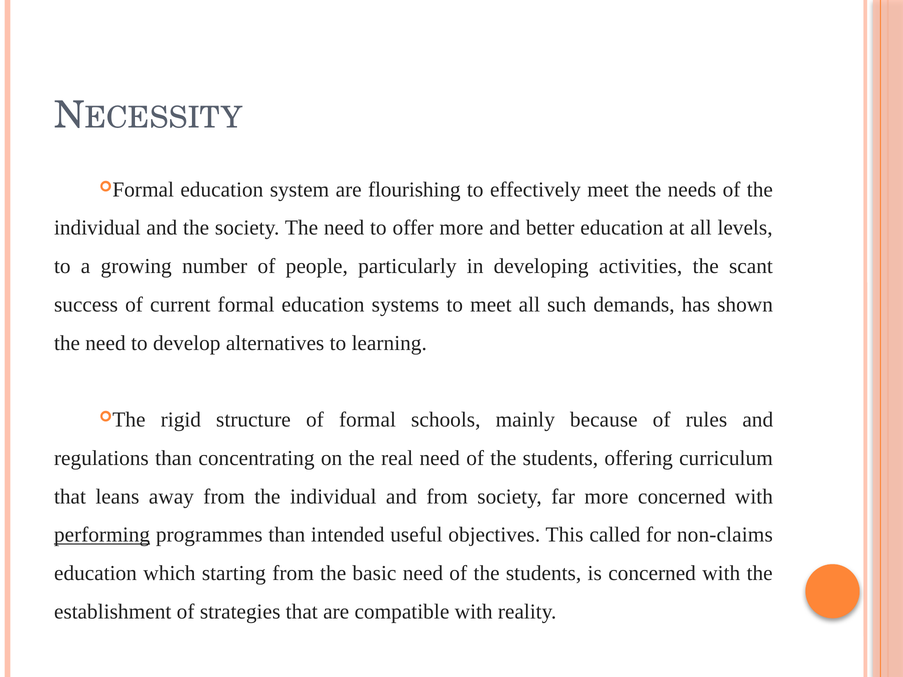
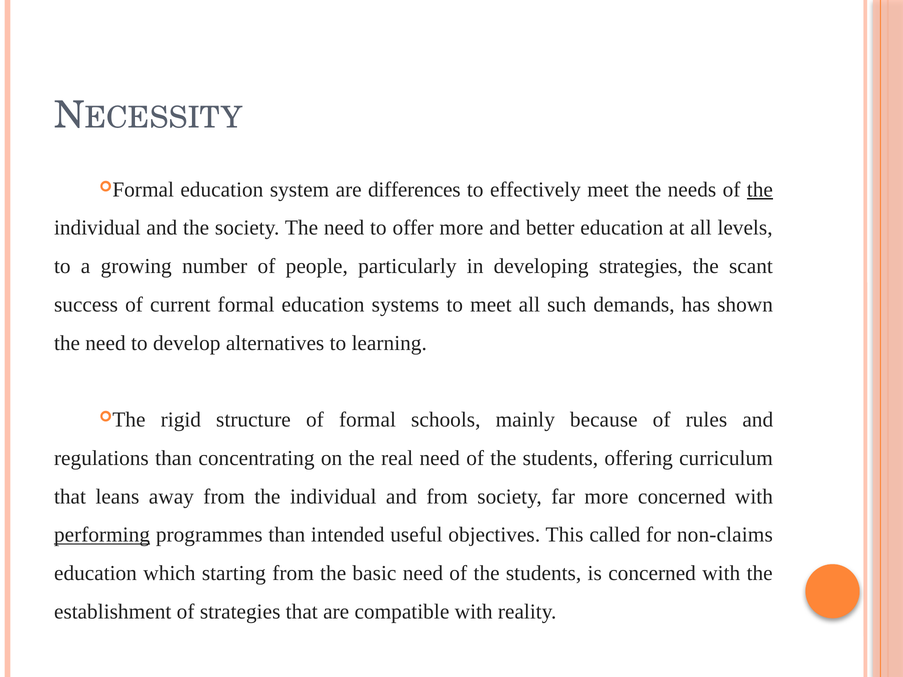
flourishing: flourishing -> differences
the at (760, 190) underline: none -> present
developing activities: activities -> strategies
